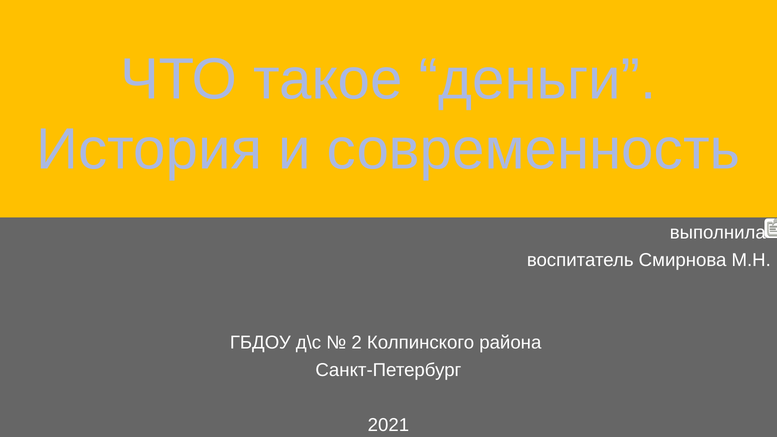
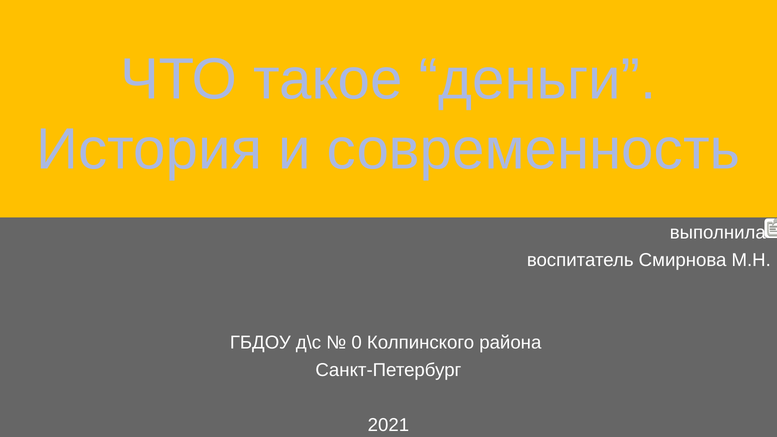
2: 2 -> 0
